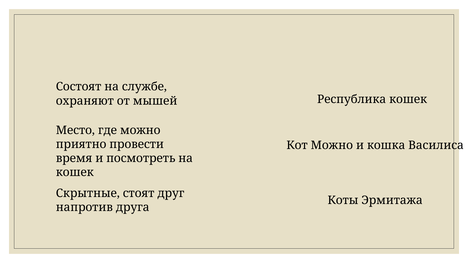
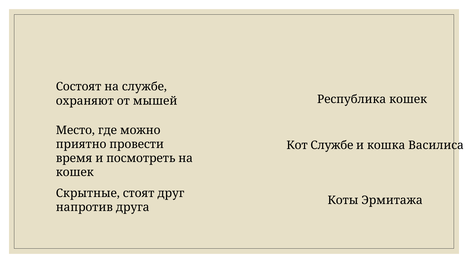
Кот Можно: Можно -> Службе
